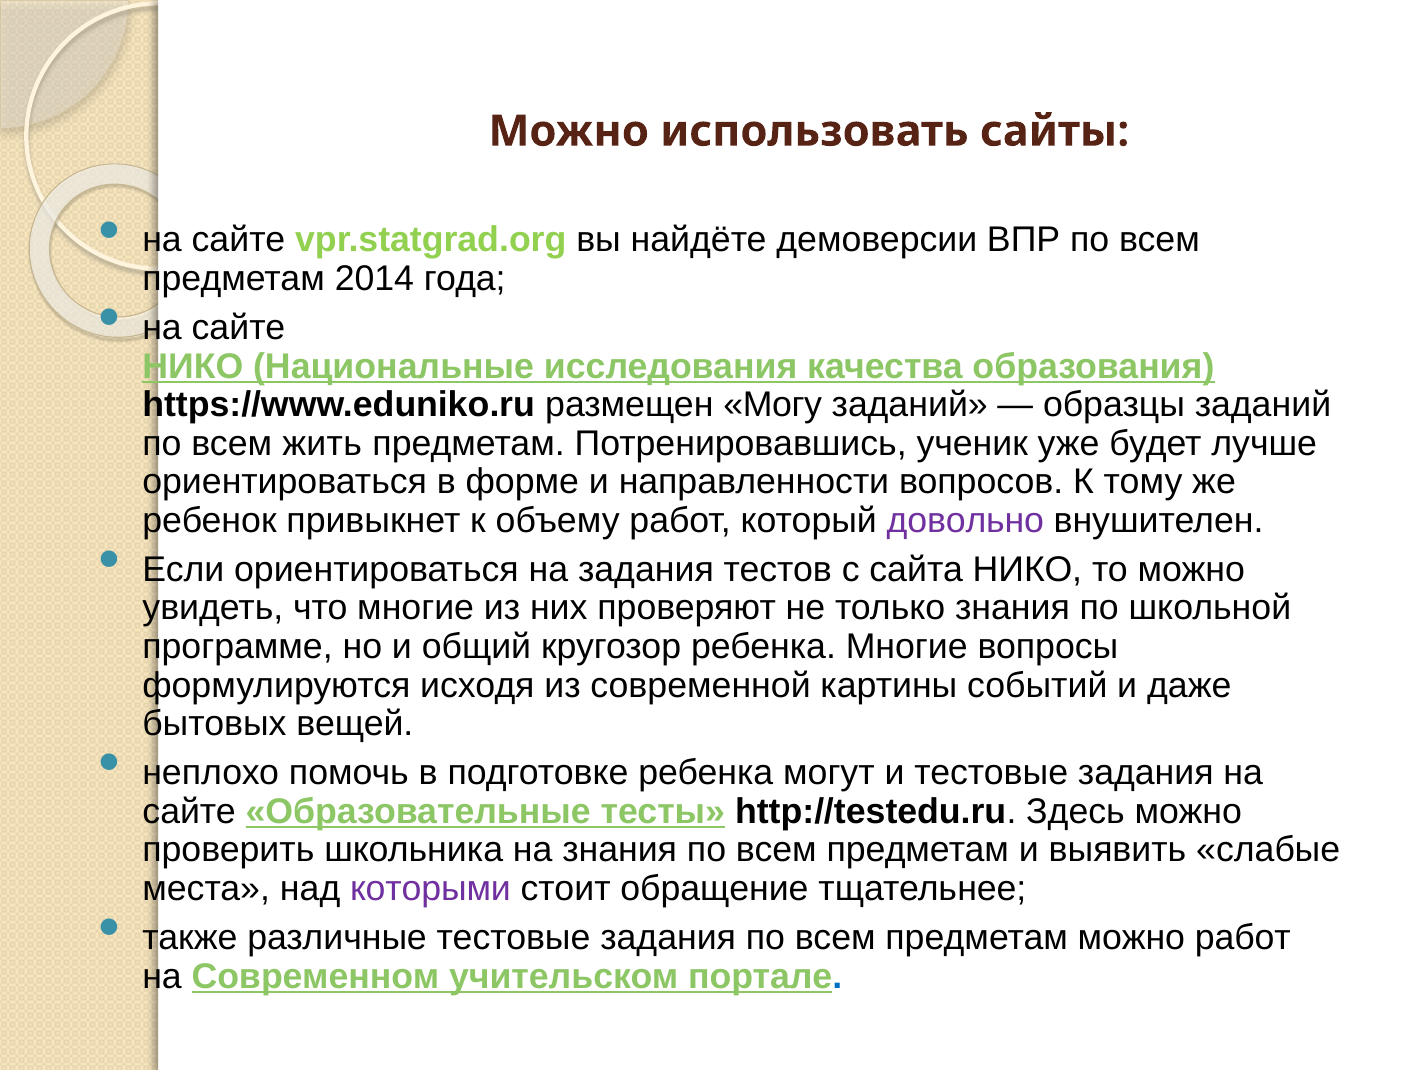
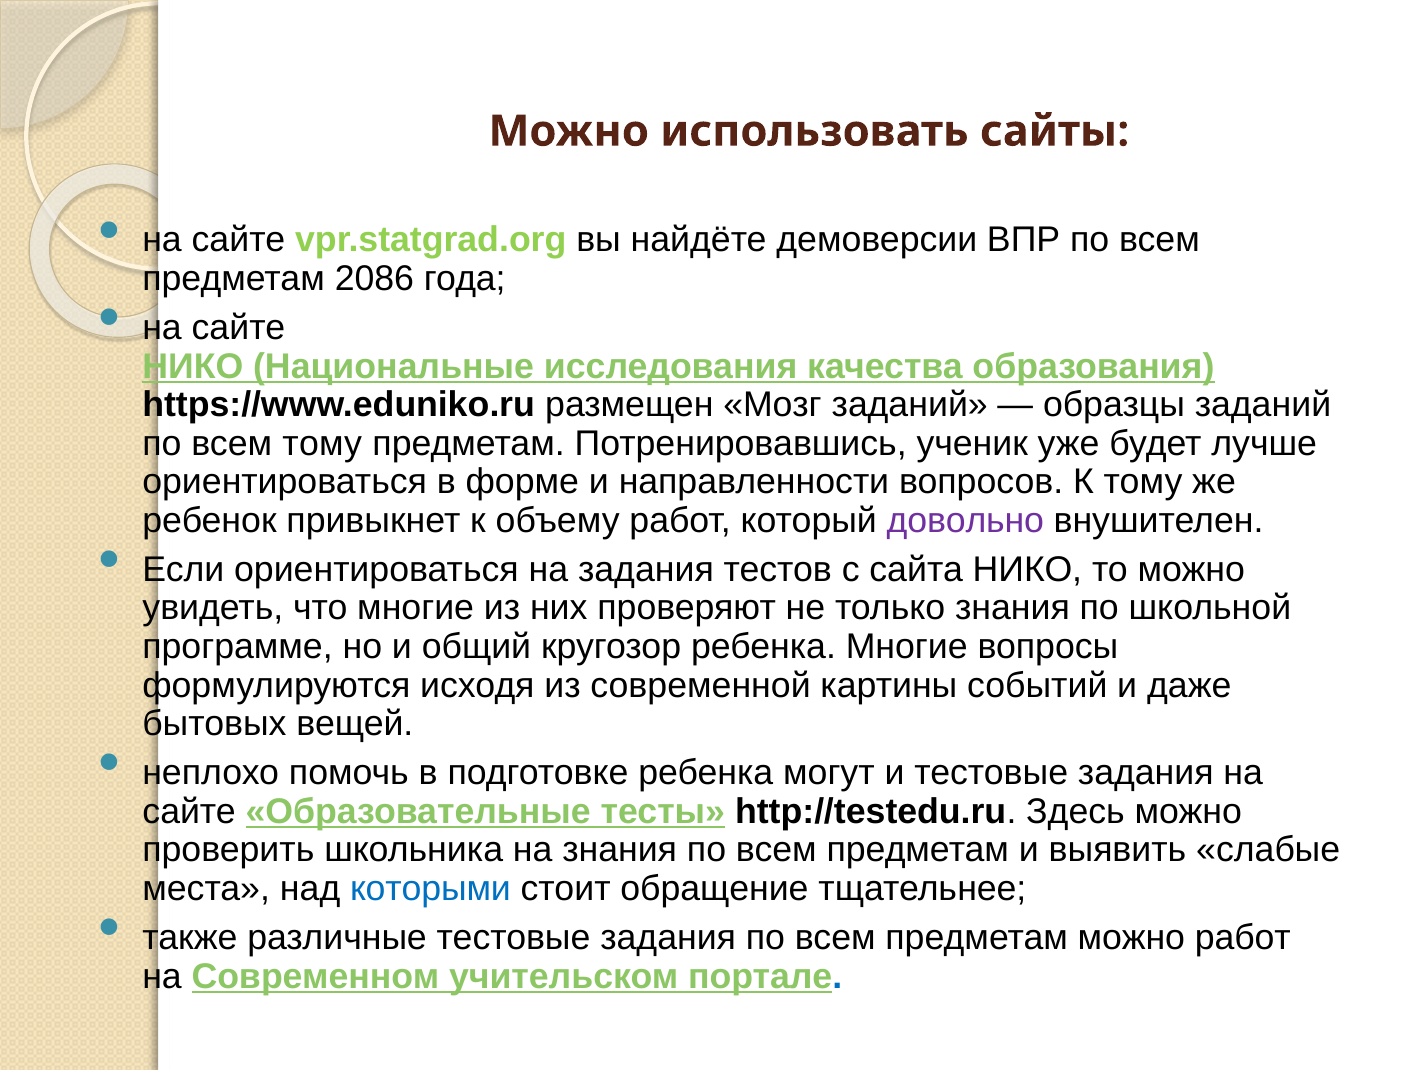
2014: 2014 -> 2086
Могу: Могу -> Мозг
всем жить: жить -> тому
которыми colour: purple -> blue
